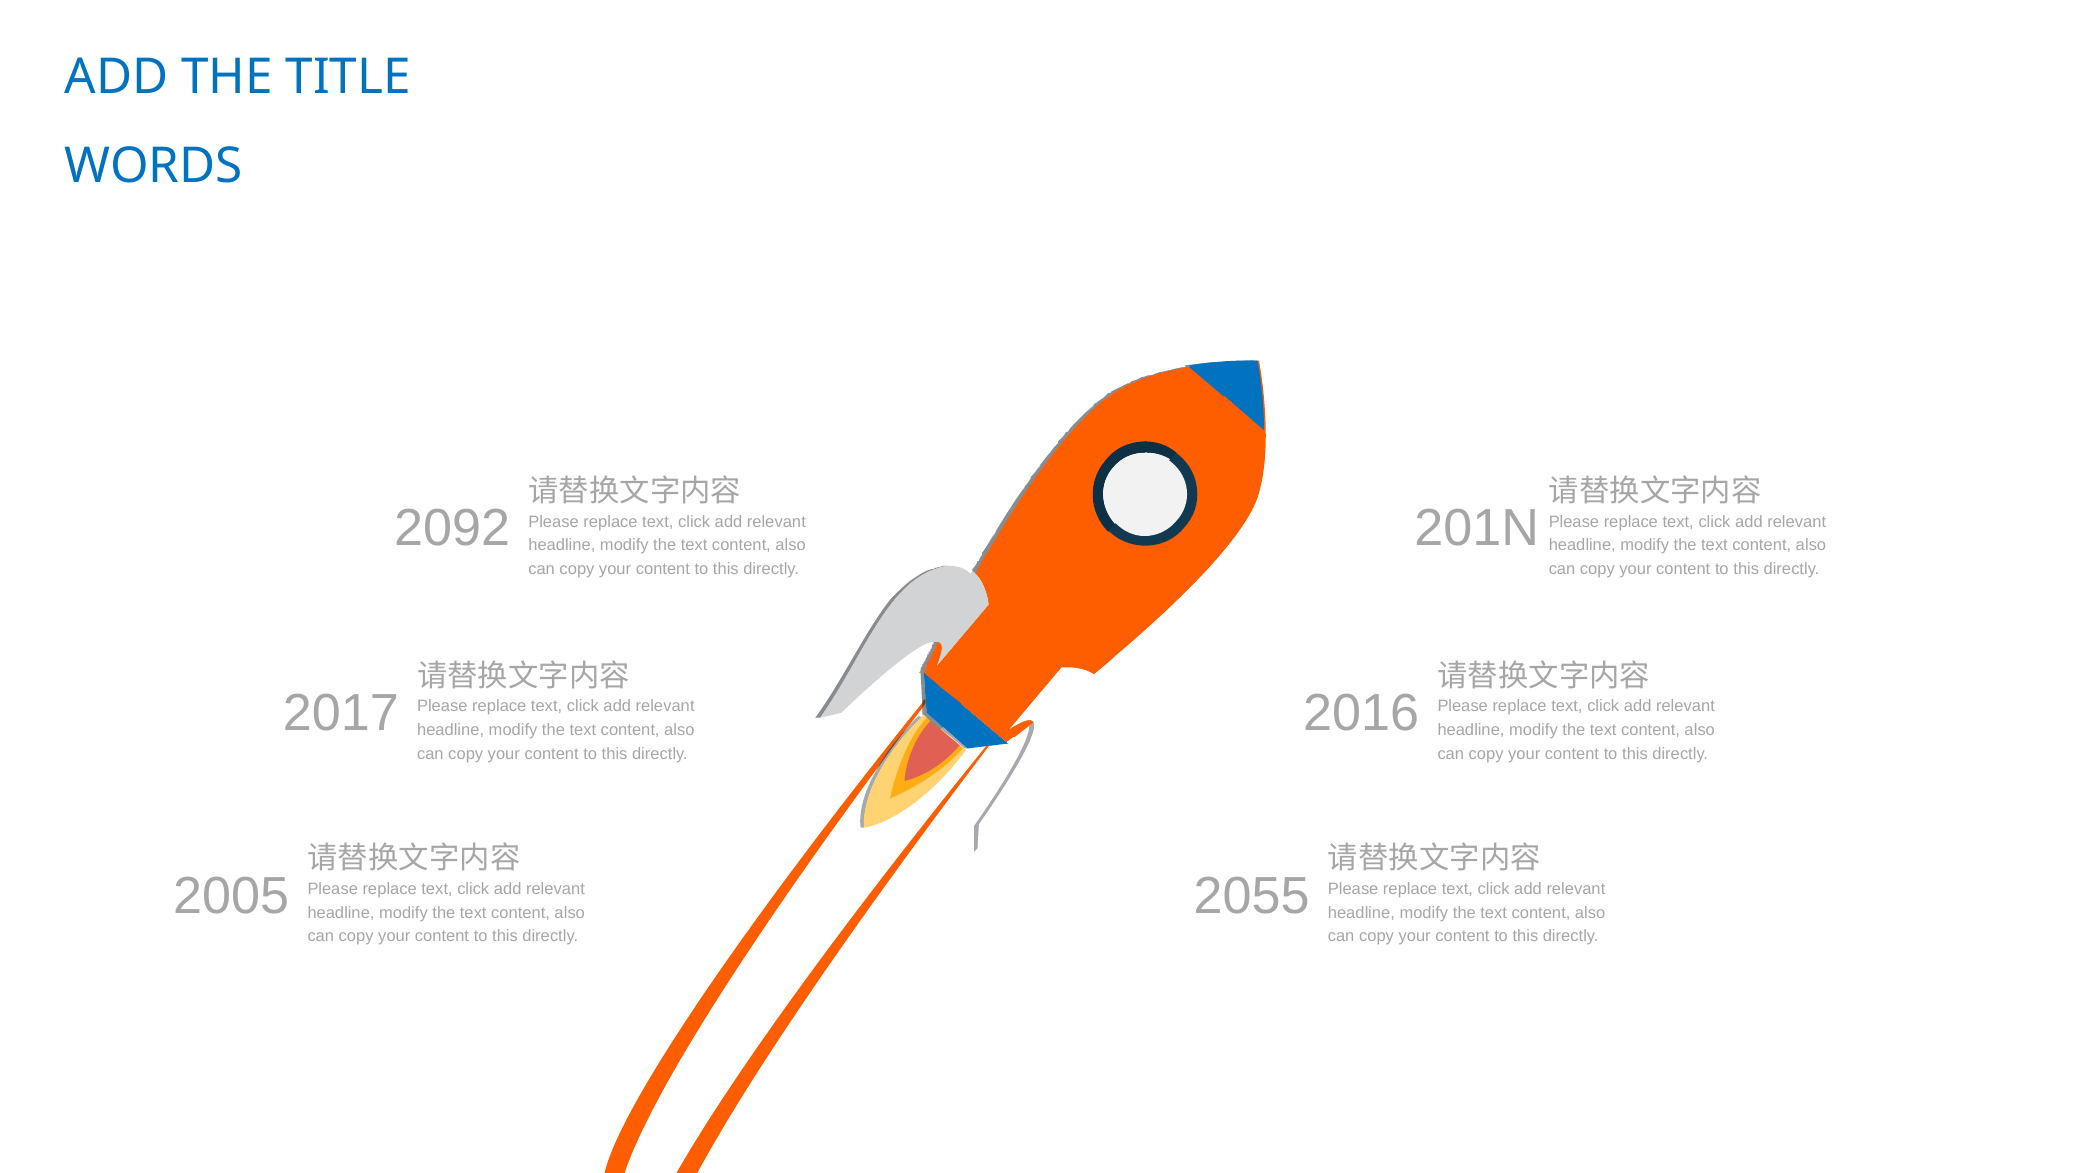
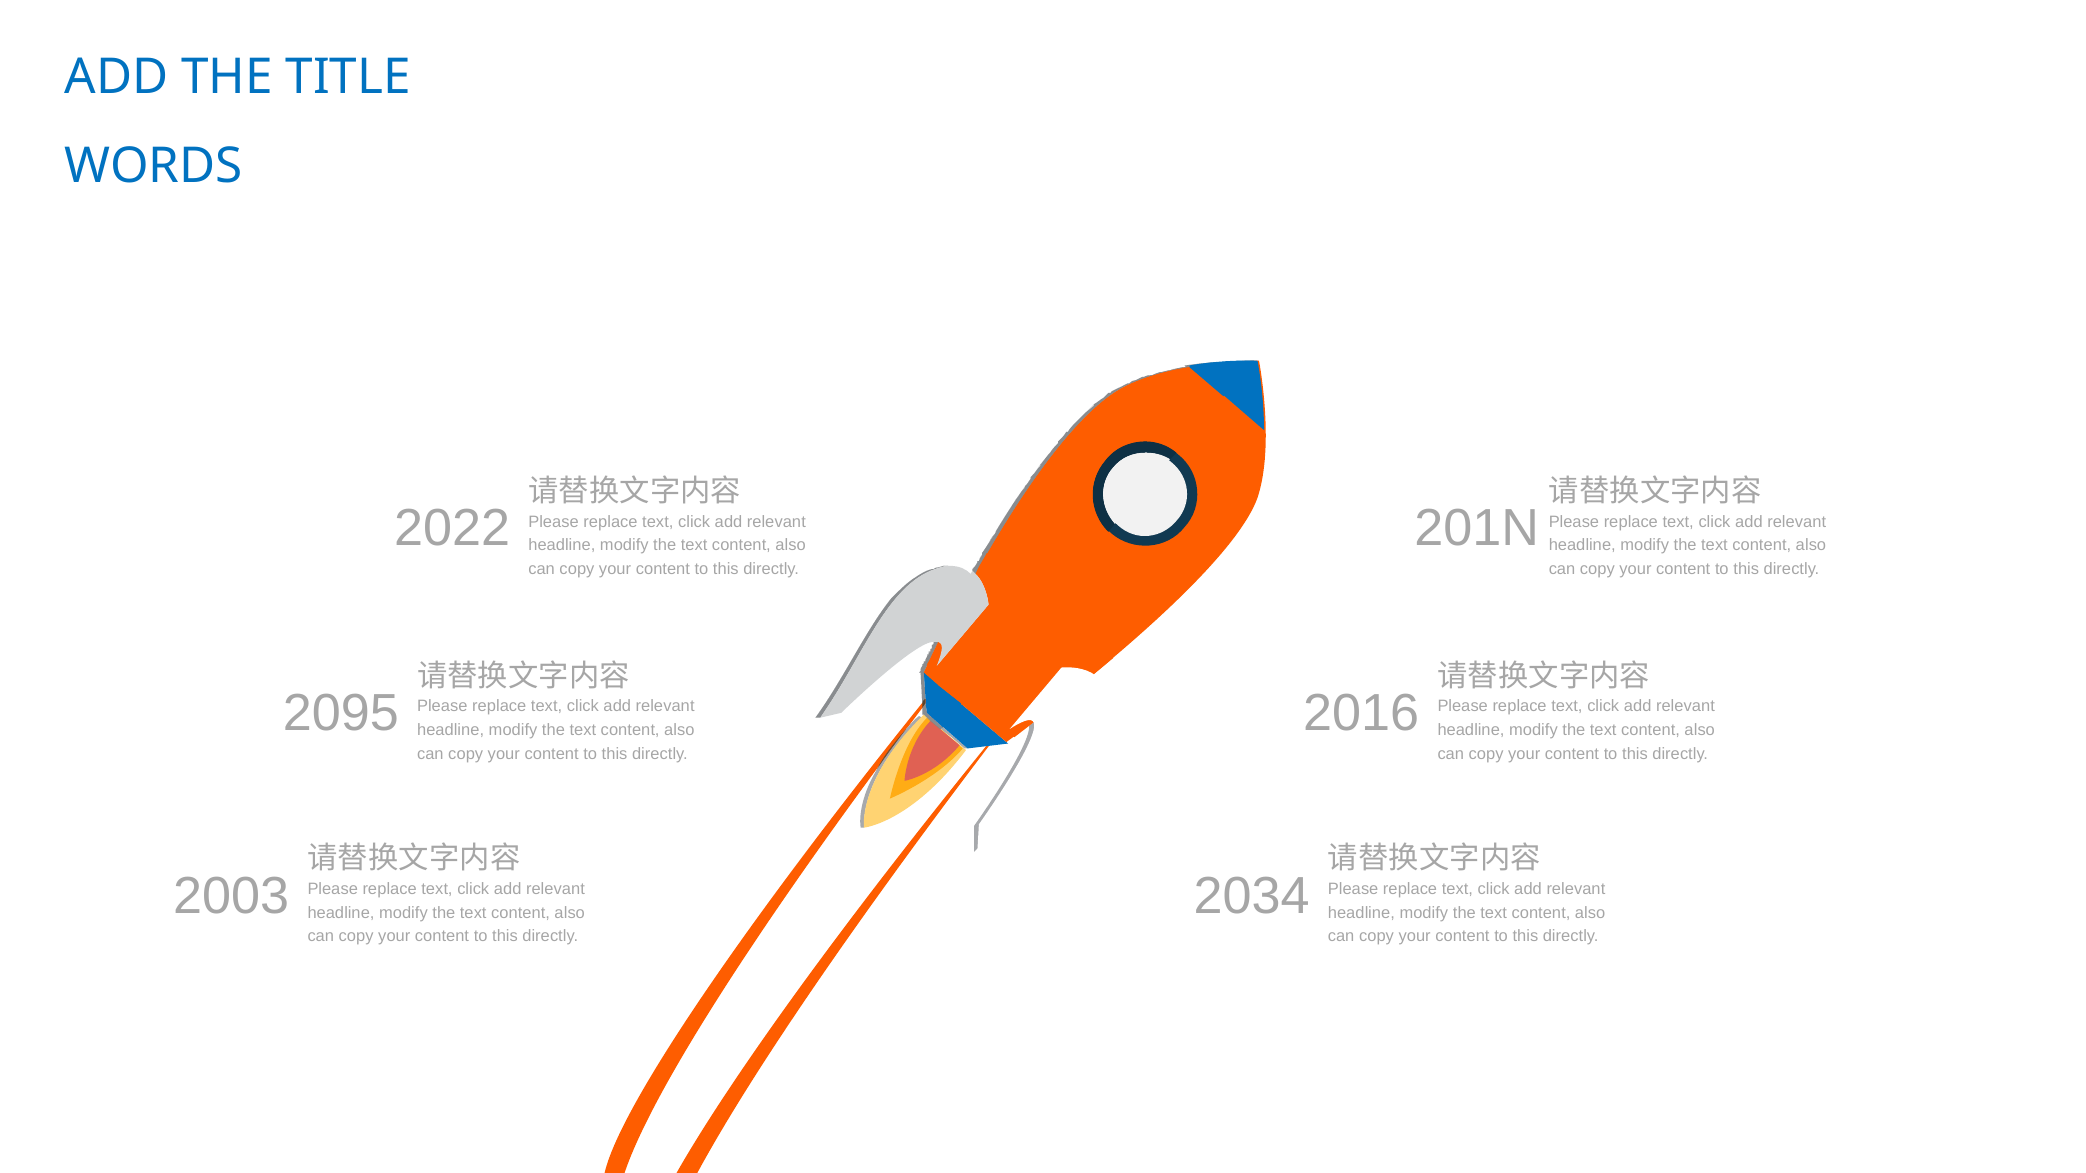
2092: 2092 -> 2022
2017: 2017 -> 2095
2005: 2005 -> 2003
2055: 2055 -> 2034
